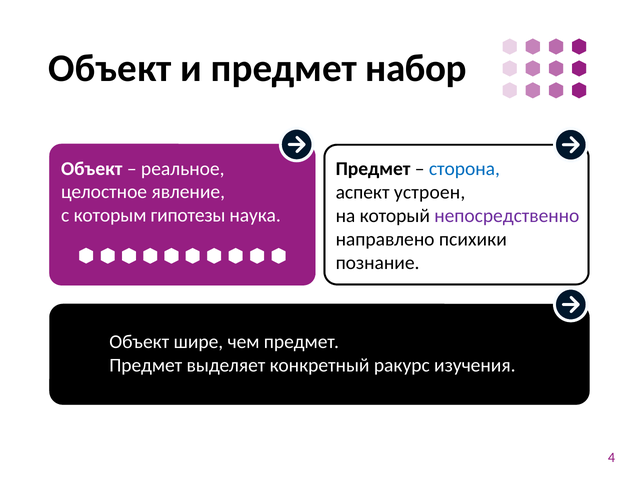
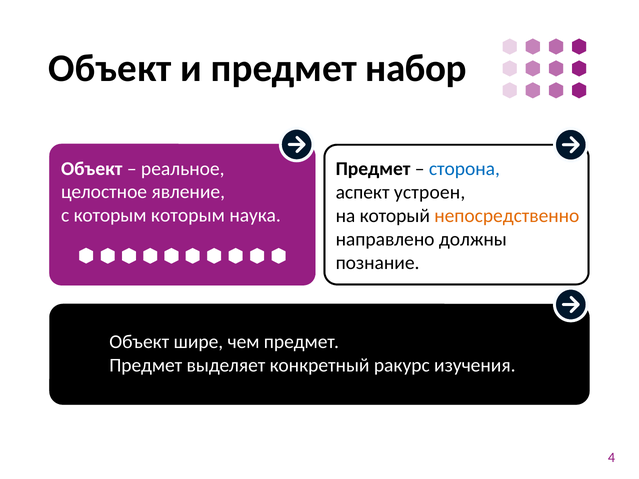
которым гипотезы: гипотезы -> которым
непосредственно colour: purple -> orange
психики: психики -> должны
